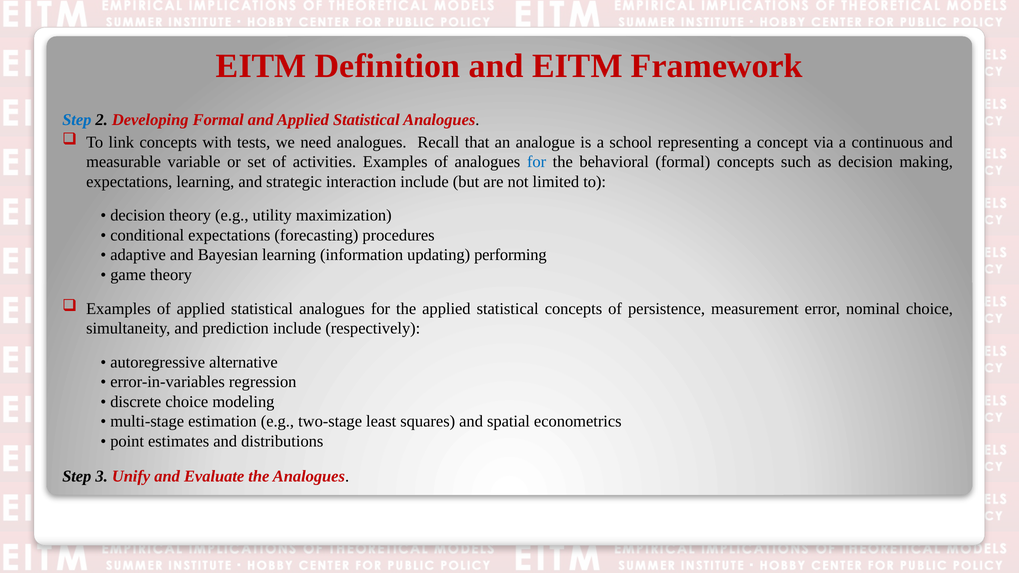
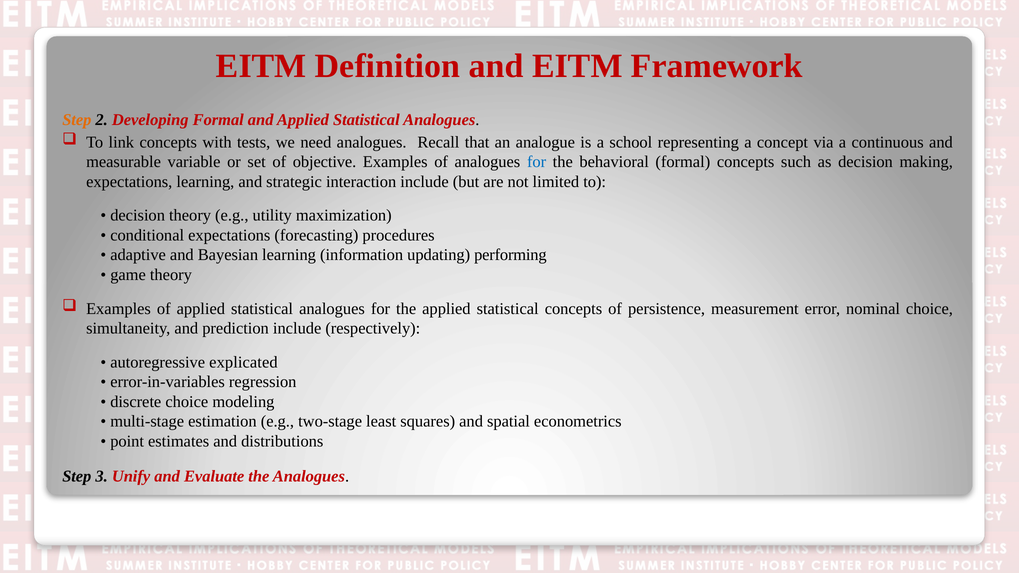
Step at (77, 120) colour: blue -> orange
activities: activities -> objective
alternative: alternative -> explicated
